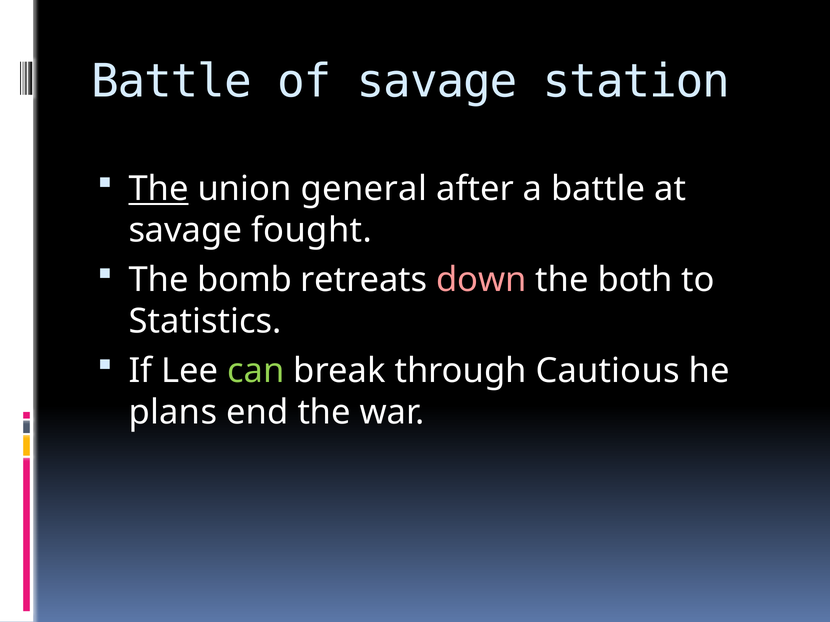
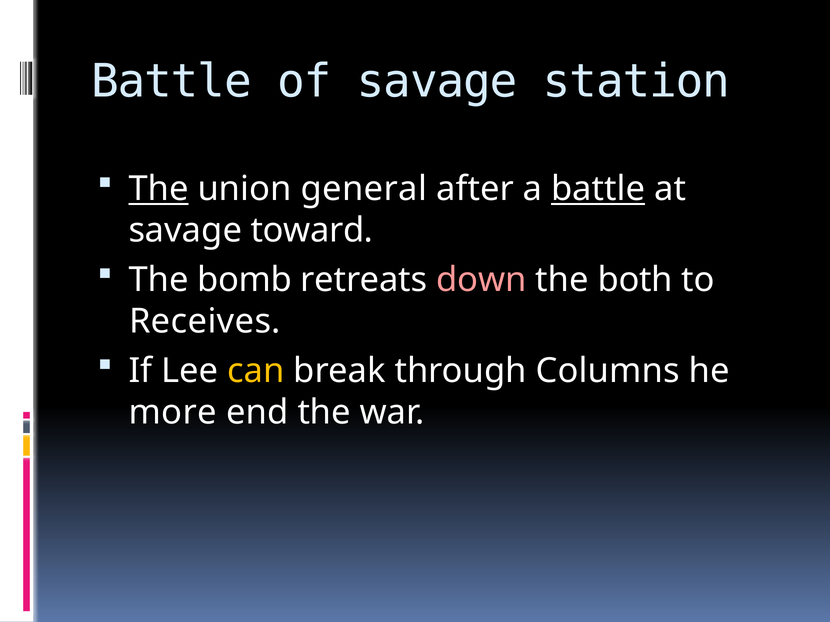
battle at (598, 189) underline: none -> present
fought: fought -> toward
Statistics: Statistics -> Receives
can colour: light green -> yellow
Cautious: Cautious -> Columns
plans: plans -> more
